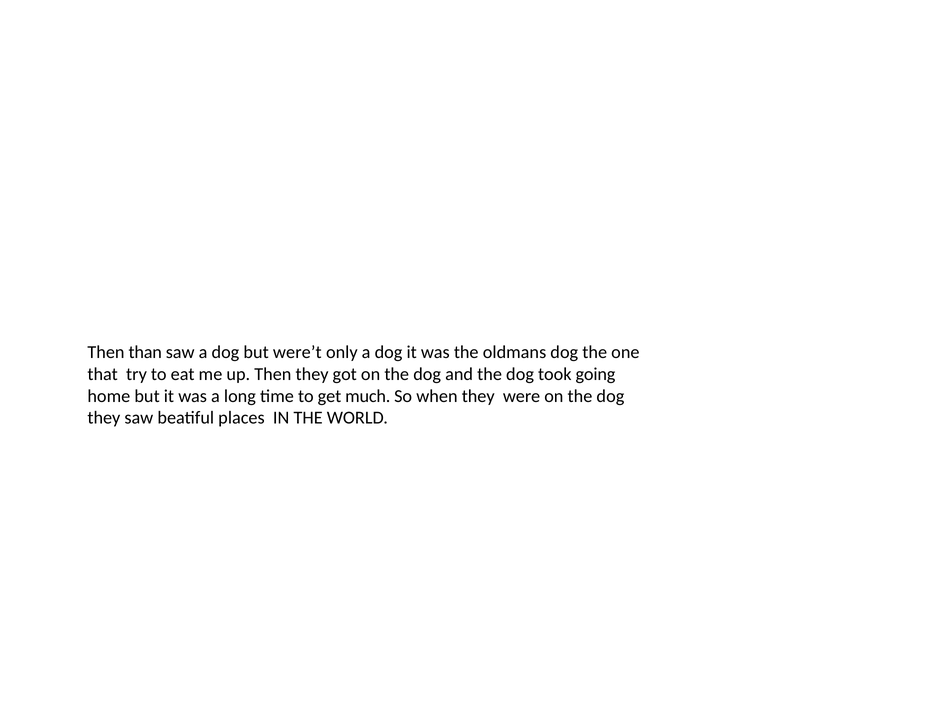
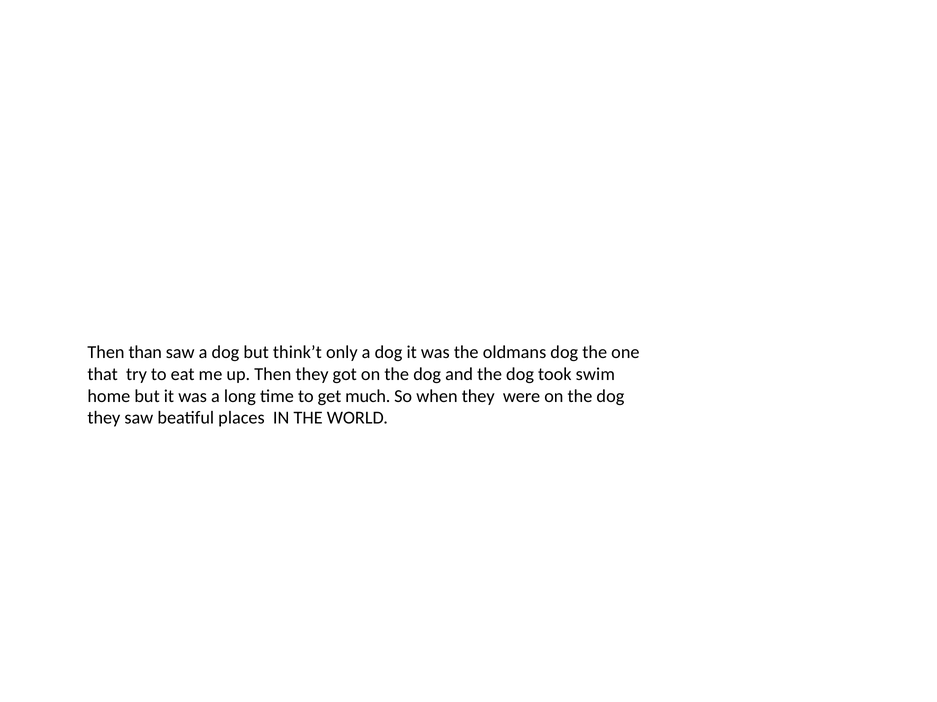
were’t: were’t -> think’t
going: going -> swim
